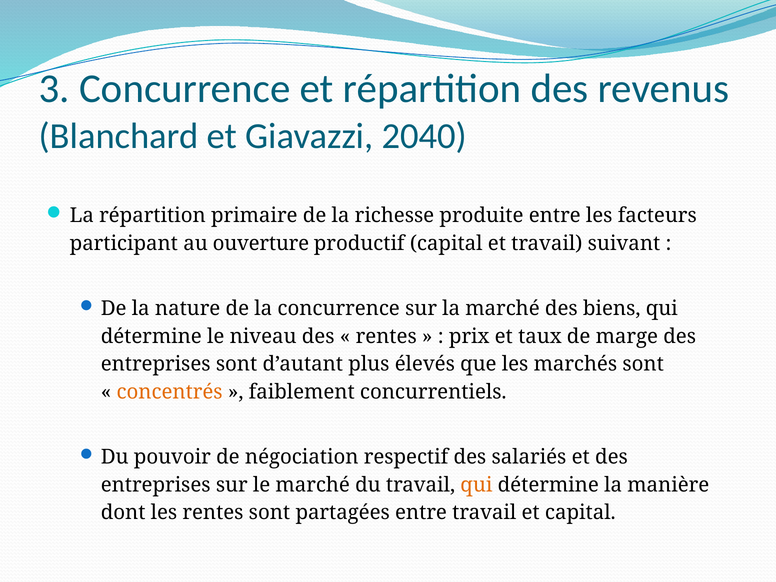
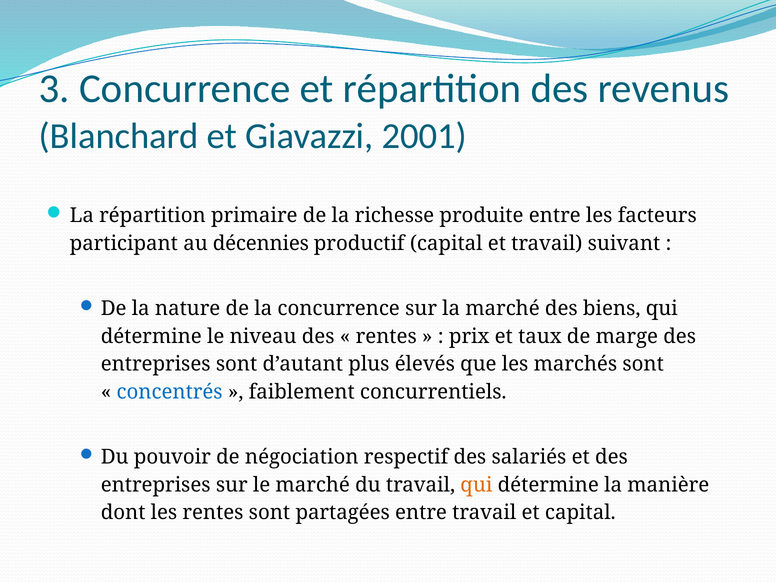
2040: 2040 -> 2001
ouverture: ouverture -> décennies
concentrés colour: orange -> blue
